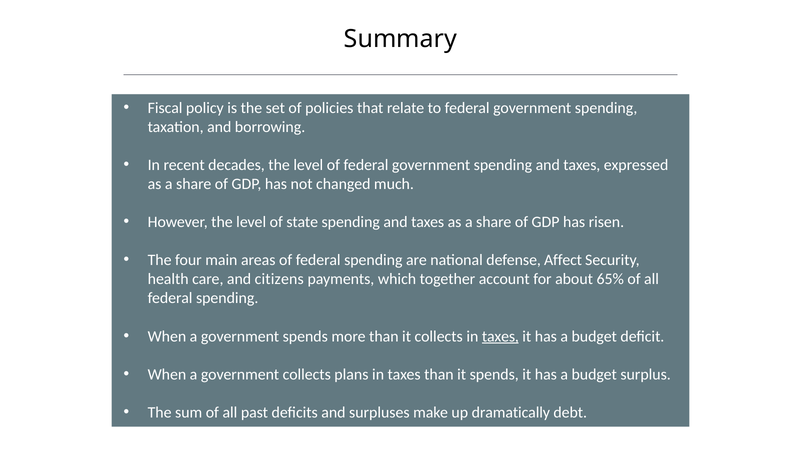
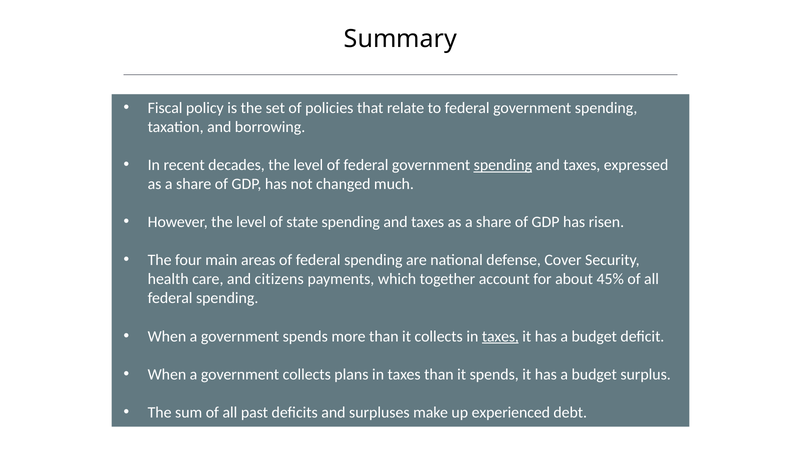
spending at (503, 165) underline: none -> present
Affect: Affect -> Cover
65%: 65% -> 45%
dramatically: dramatically -> experienced
